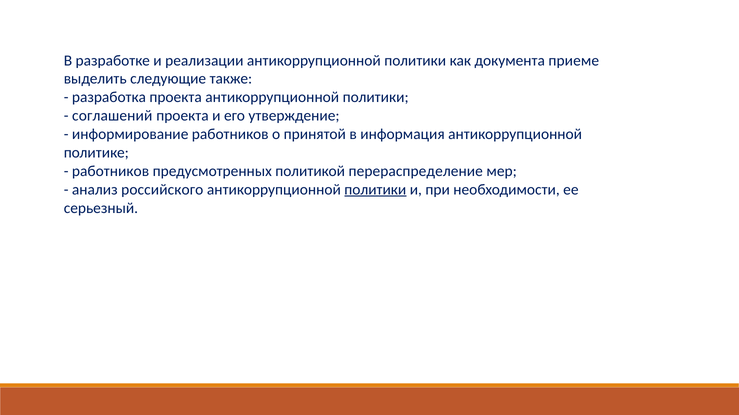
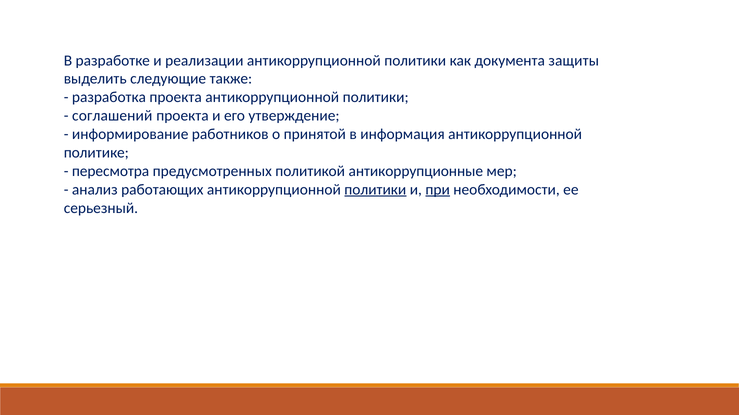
приеме: приеме -> защиты
работников at (111, 171): работников -> пересмотра
перераспределение: перераспределение -> антикоррупционные
российского: российского -> работающих
при underline: none -> present
